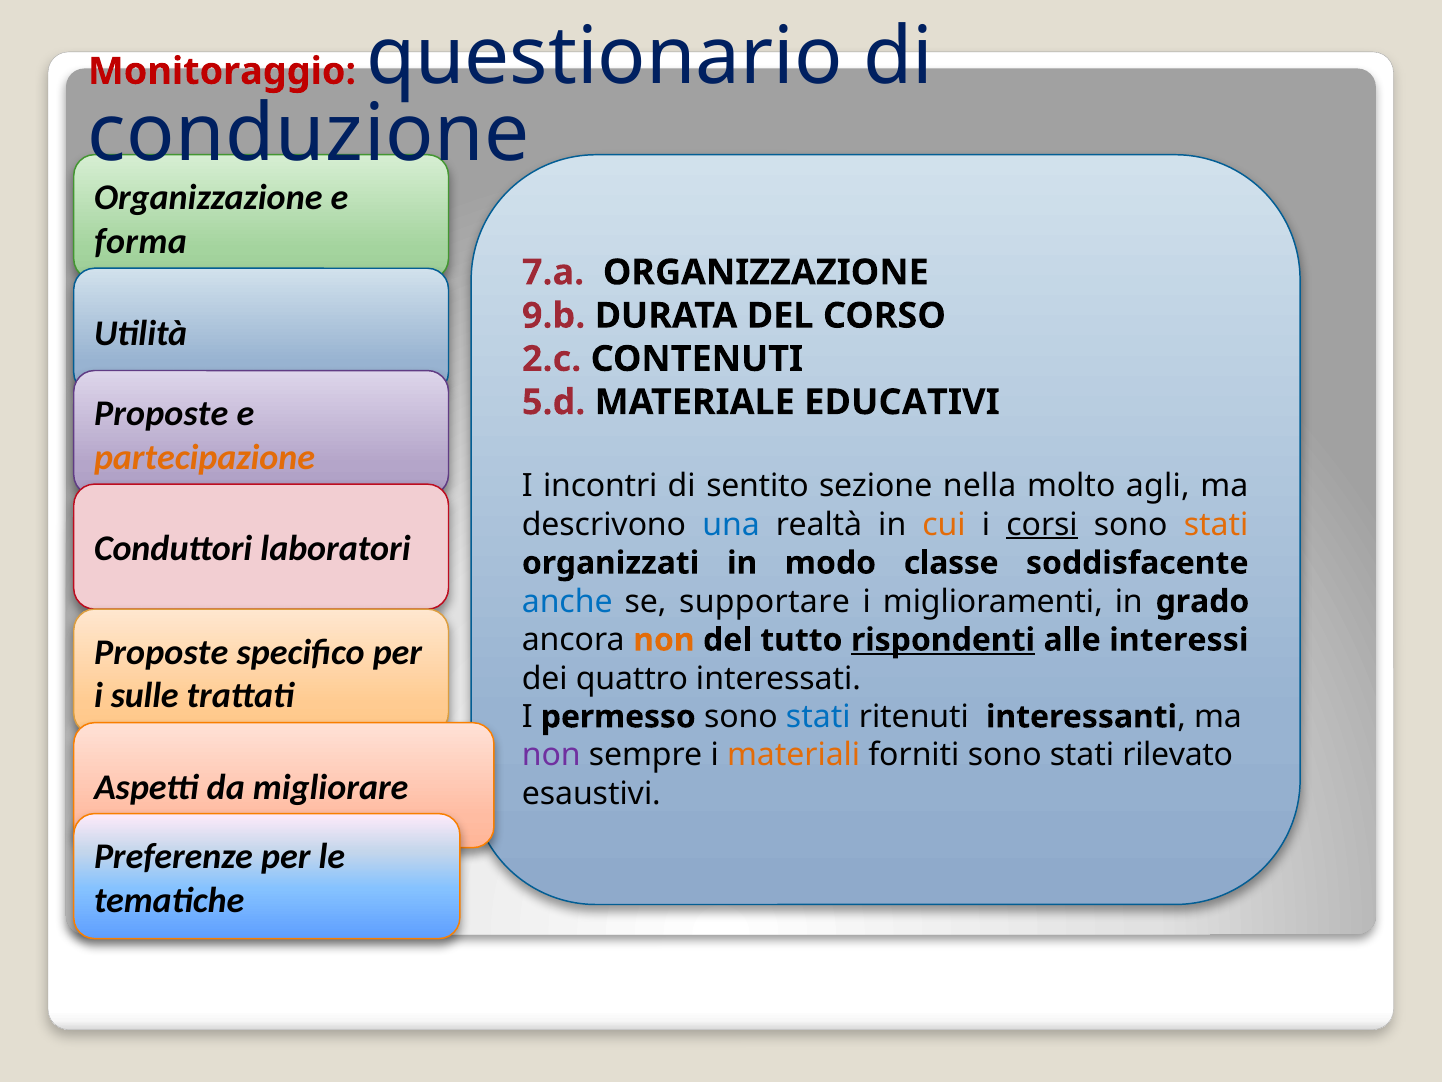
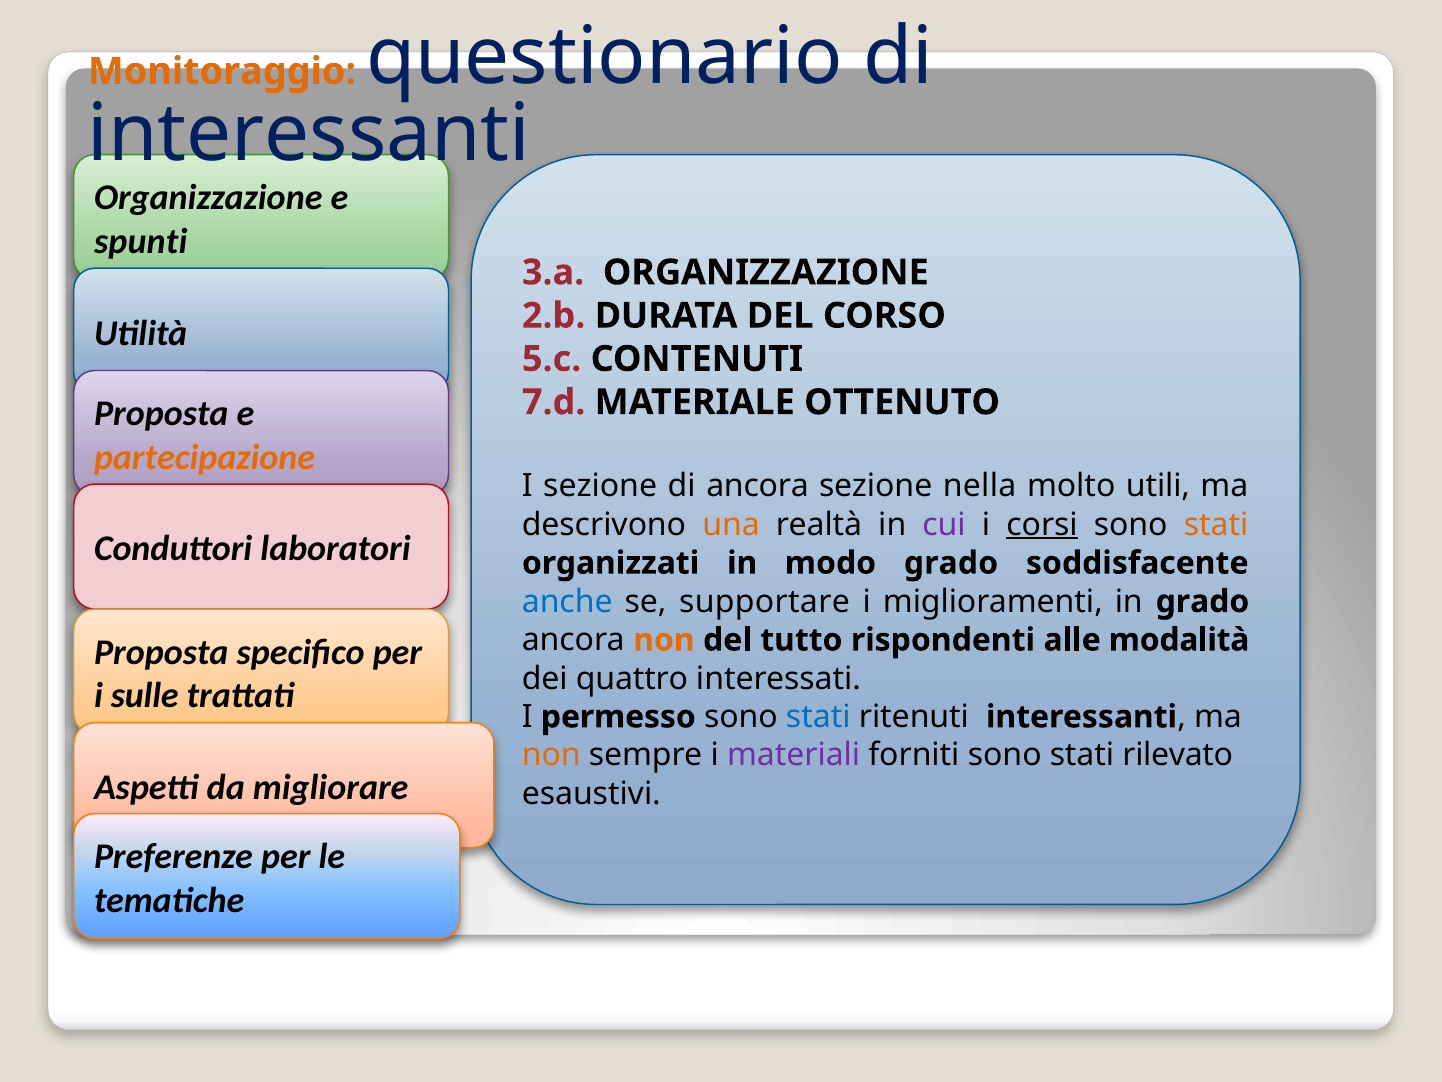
Monitoraggio colour: red -> orange
conduzione at (309, 134): conduzione -> interessanti
forma: forma -> spunti
7.a: 7.a -> 3.a
9.b: 9.b -> 2.b
2.c: 2.c -> 5.c
5.d: 5.d -> 7.d
EDUCATIVI: EDUCATIVI -> OTTENUTO
Proposte at (161, 414): Proposte -> Proposta
I incontri: incontri -> sezione
di sentito: sentito -> ancora
agli: agli -> utili
una colour: blue -> orange
cui colour: orange -> purple
modo classe: classe -> grado
rispondenti underline: present -> none
interessi: interessi -> modalità
Proposte at (161, 652): Proposte -> Proposta
non at (551, 755) colour: purple -> orange
materiali colour: orange -> purple
